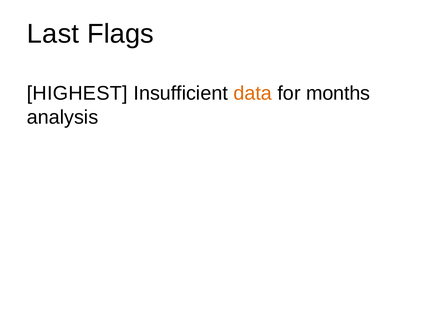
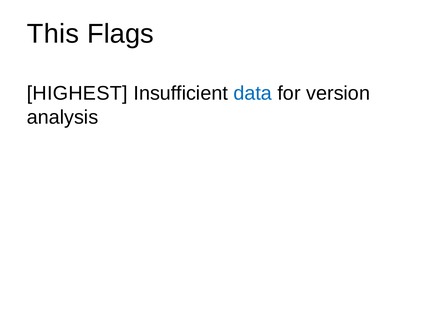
Last: Last -> This
data colour: orange -> blue
months: months -> version
